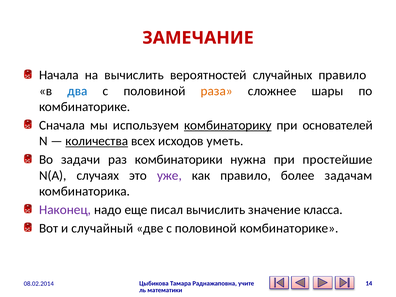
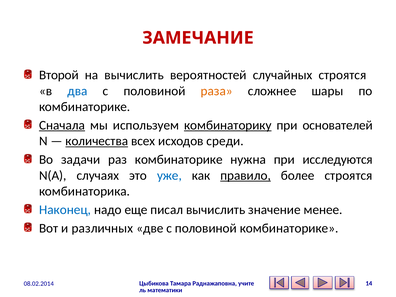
Начала: Начала -> Второй
случайных правило: правило -> строятся
Сначала underline: none -> present
уметь: уметь -> среди
раз комбинаторики: комбинаторики -> комбинаторике
простейшие: простейшие -> исследуются
уже colour: purple -> blue
правило at (246, 175) underline: none -> present
более задачам: задачам -> строятся
Наконец colour: purple -> blue
класса: класса -> менее
случайный: случайный -> различных
